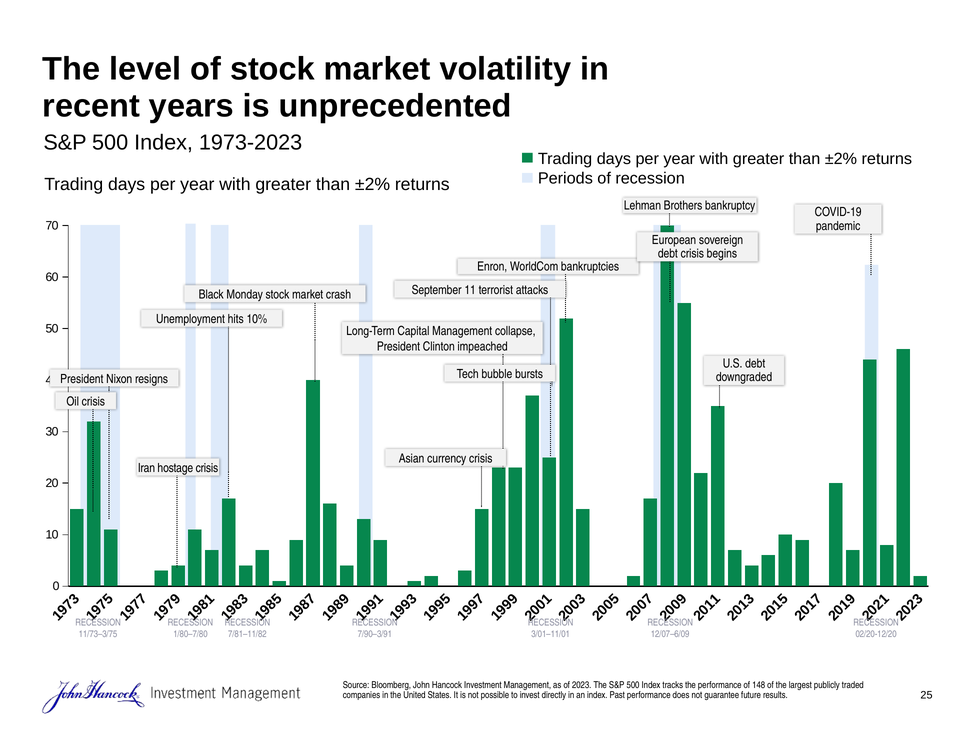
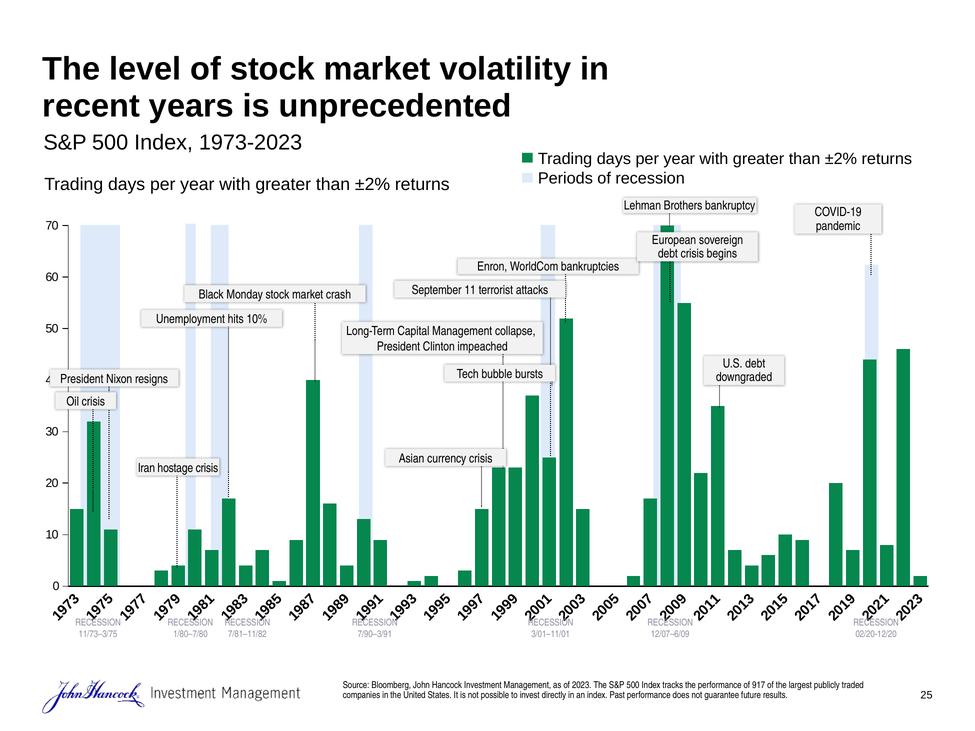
148: 148 -> 917
